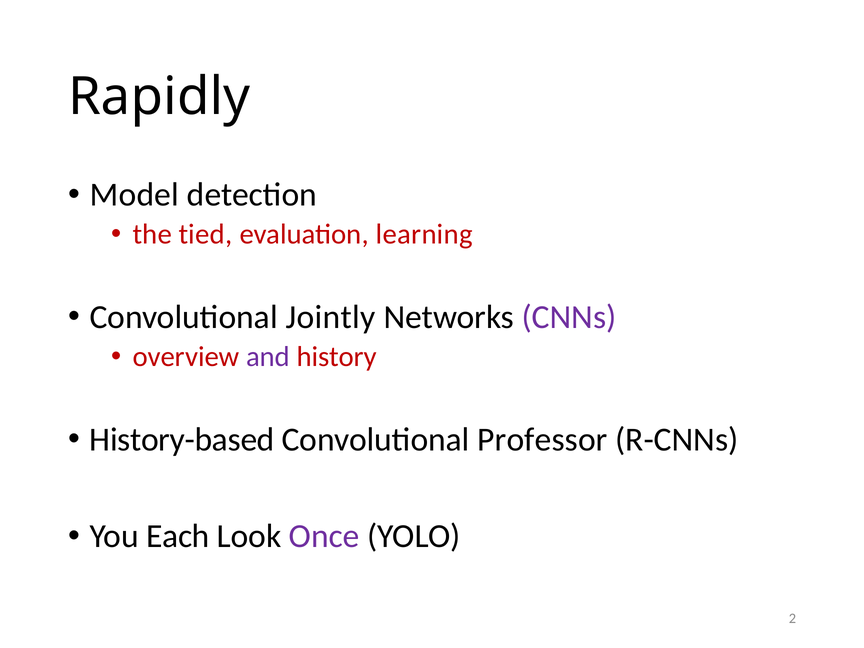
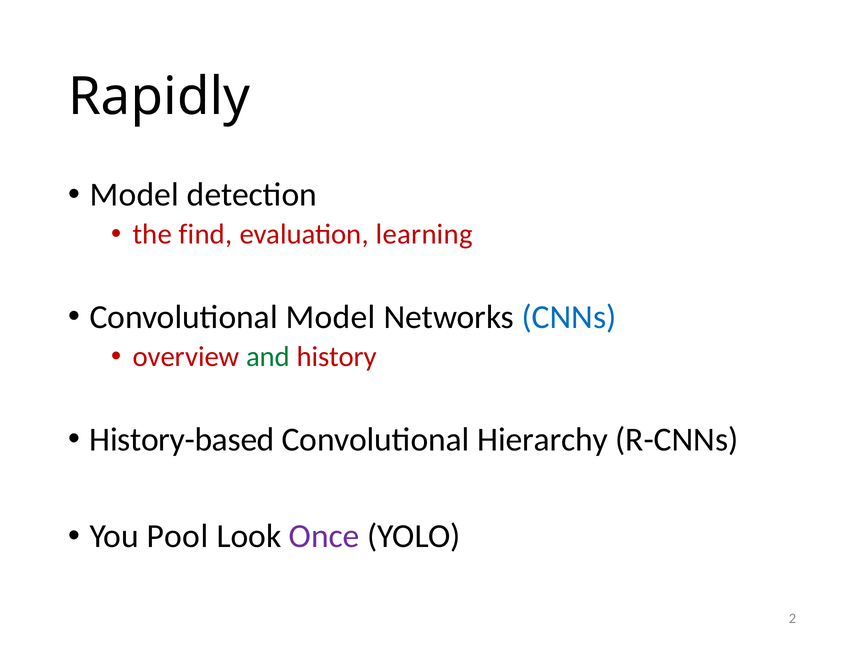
tied: tied -> find
Convolutional Jointly: Jointly -> Model
CNNs colour: purple -> blue
and colour: purple -> green
Professor: Professor -> Hierarchy
Each: Each -> Pool
